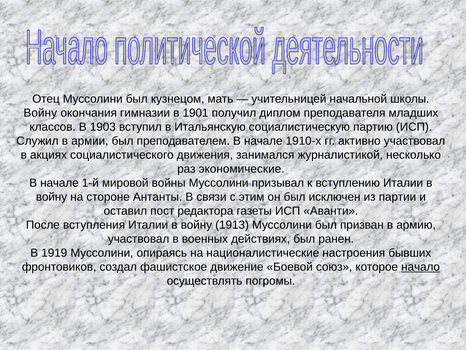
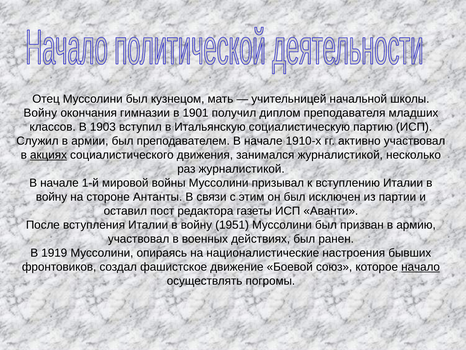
акциях underline: none -> present
раз экономические: экономические -> журналистикой
1913: 1913 -> 1951
